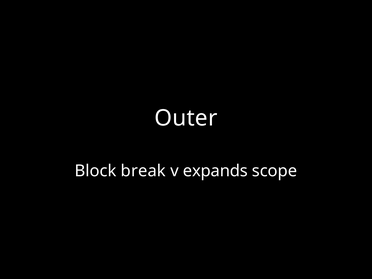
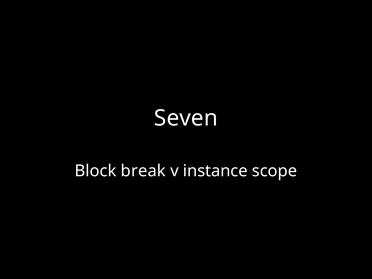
Outer: Outer -> Seven
expands: expands -> instance
